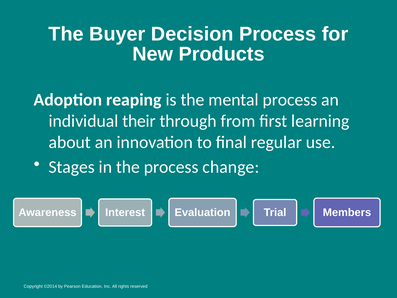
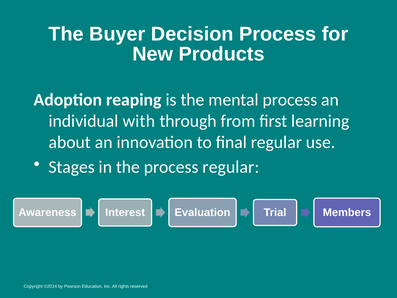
their: their -> with
process change: change -> regular
